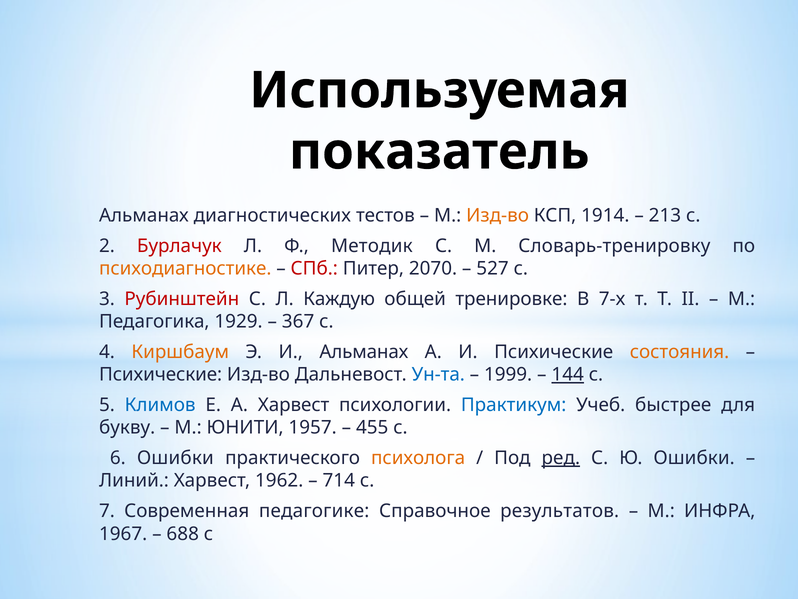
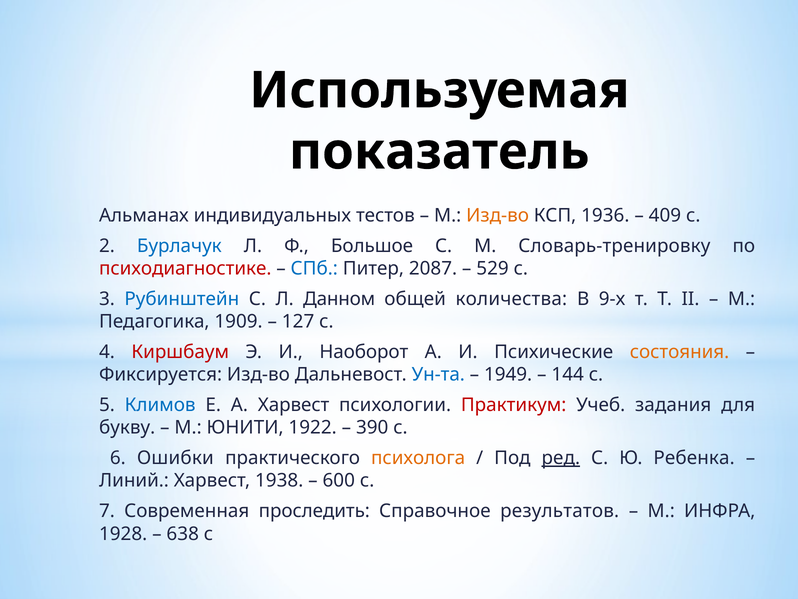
диагностических: диагностических -> индивидуальных
1914: 1914 -> 1936
213: 213 -> 409
Бурлачук colour: red -> blue
Методик: Методик -> Большое
психодиагностике colour: orange -> red
СПб colour: red -> blue
2070: 2070 -> 2087
527: 527 -> 529
Рубинштейн colour: red -> blue
Каждую: Каждую -> Данном
тренировке: тренировке -> количества
7-х: 7-х -> 9-х
1929: 1929 -> 1909
367: 367 -> 127
Киршбаум colour: orange -> red
И Альманах: Альманах -> Наоборот
Психические at (161, 374): Психические -> Фиксируется
1999: 1999 -> 1949
144 underline: present -> none
Практикум colour: blue -> red
быстрее: быстрее -> задания
1957: 1957 -> 1922
455: 455 -> 390
Ю Ошибки: Ошибки -> Ребенка
1962: 1962 -> 1938
714: 714 -> 600
педагогике: педагогике -> проследить
1967: 1967 -> 1928
688: 688 -> 638
